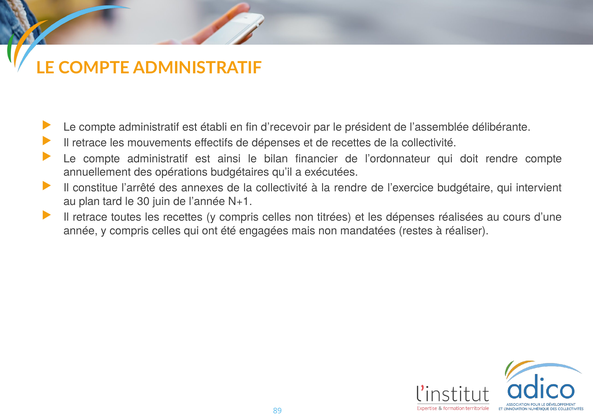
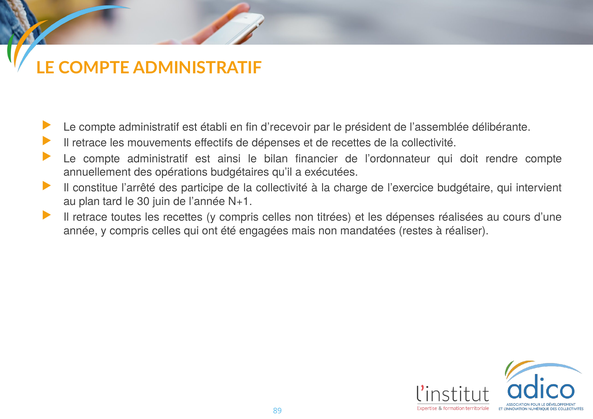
annexes: annexes -> participe
la rendre: rendre -> charge
